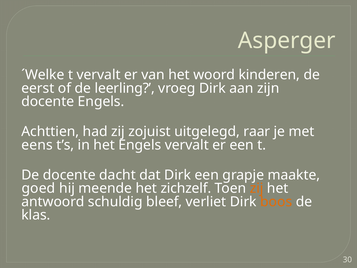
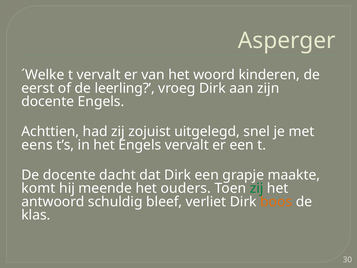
raar: raar -> snel
goed: goed -> komt
zichzelf: zichzelf -> ouders
zij at (257, 188) colour: orange -> green
